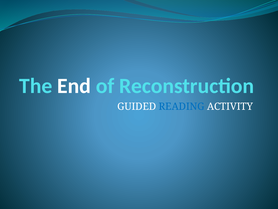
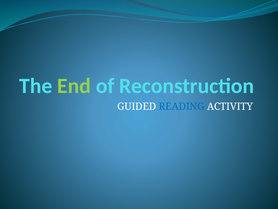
End colour: white -> light green
